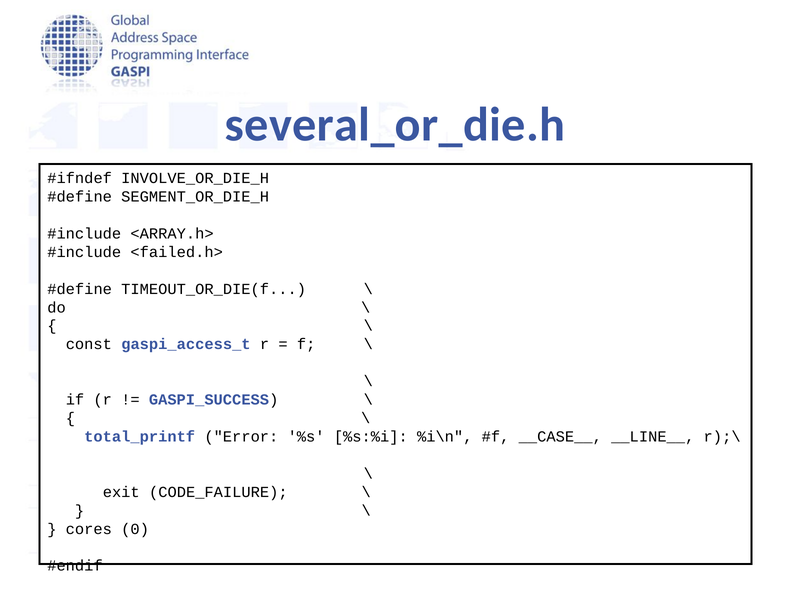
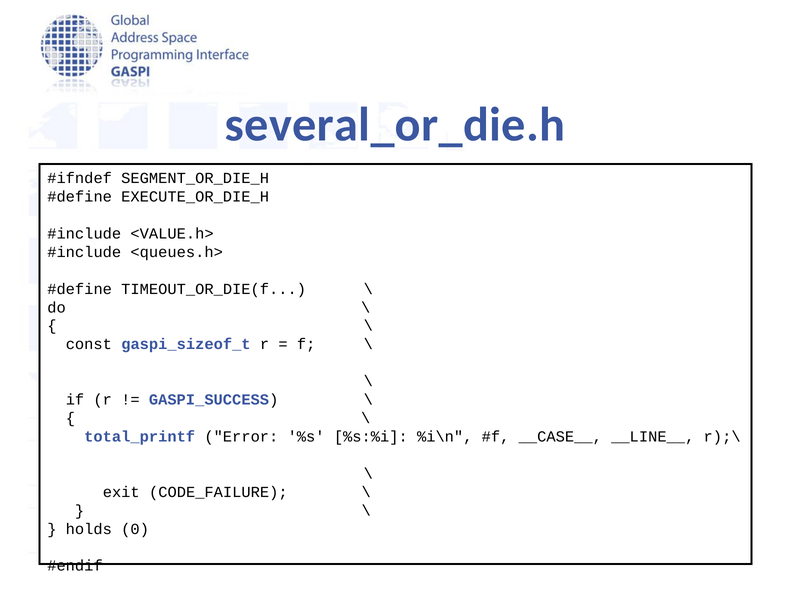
INVOLVE_OR_DIE_H: INVOLVE_OR_DIE_H -> SEGMENT_OR_DIE_H
SEGMENT_OR_DIE_H: SEGMENT_OR_DIE_H -> EXECUTE_OR_DIE_H
<ARRAY.h>: <ARRAY.h> -> <VALUE.h>
<failed.h>: <failed.h> -> <queues.h>
gaspi_access_t: gaspi_access_t -> gaspi_sizeof_t
cores: cores -> holds
